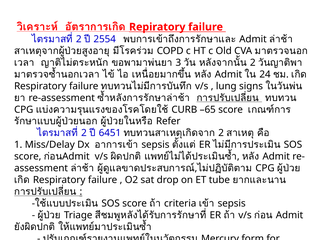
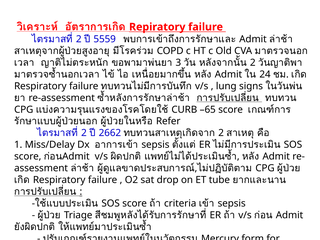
2554: 2554 -> 5559
6451: 6451 -> 2662
